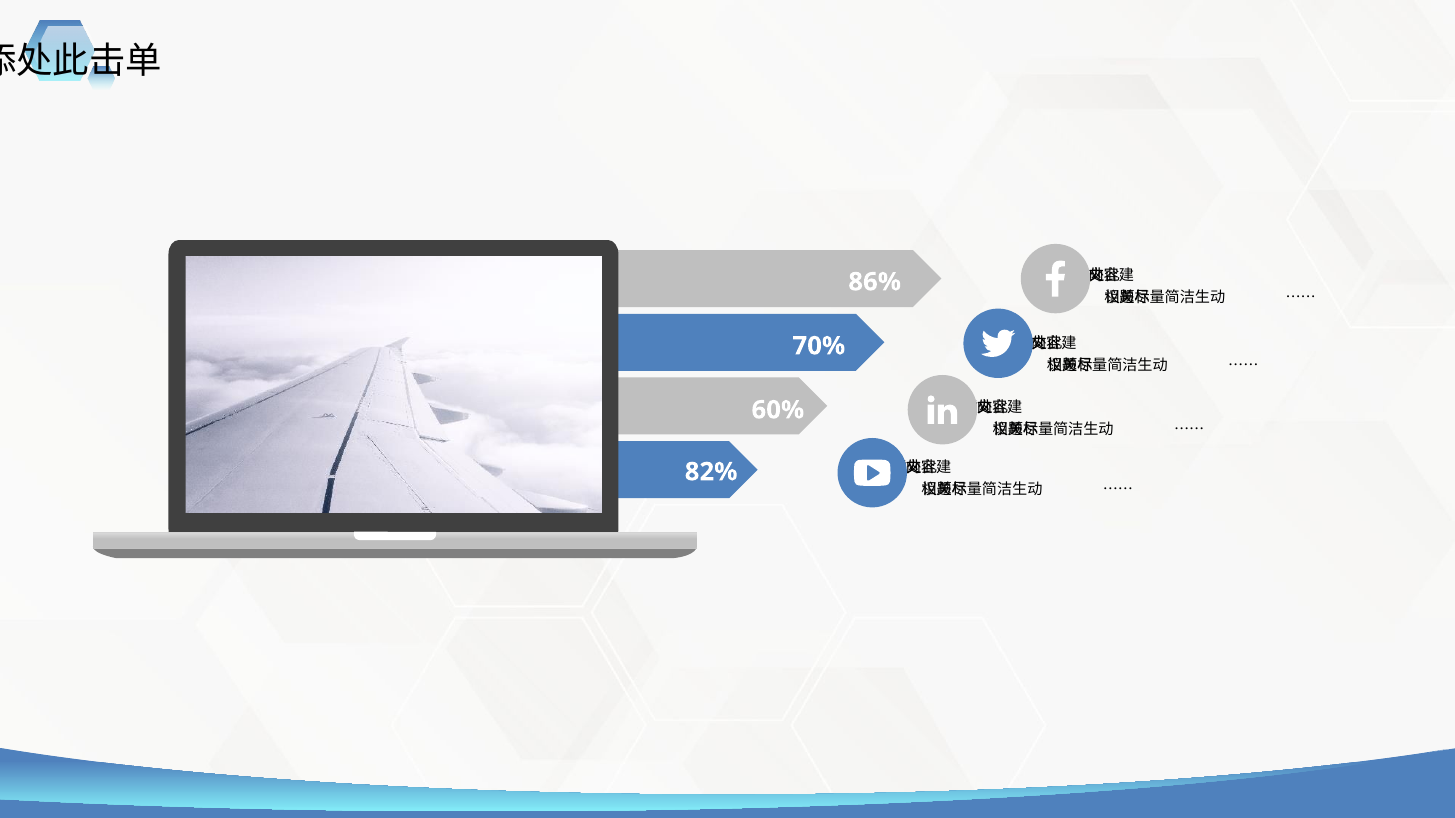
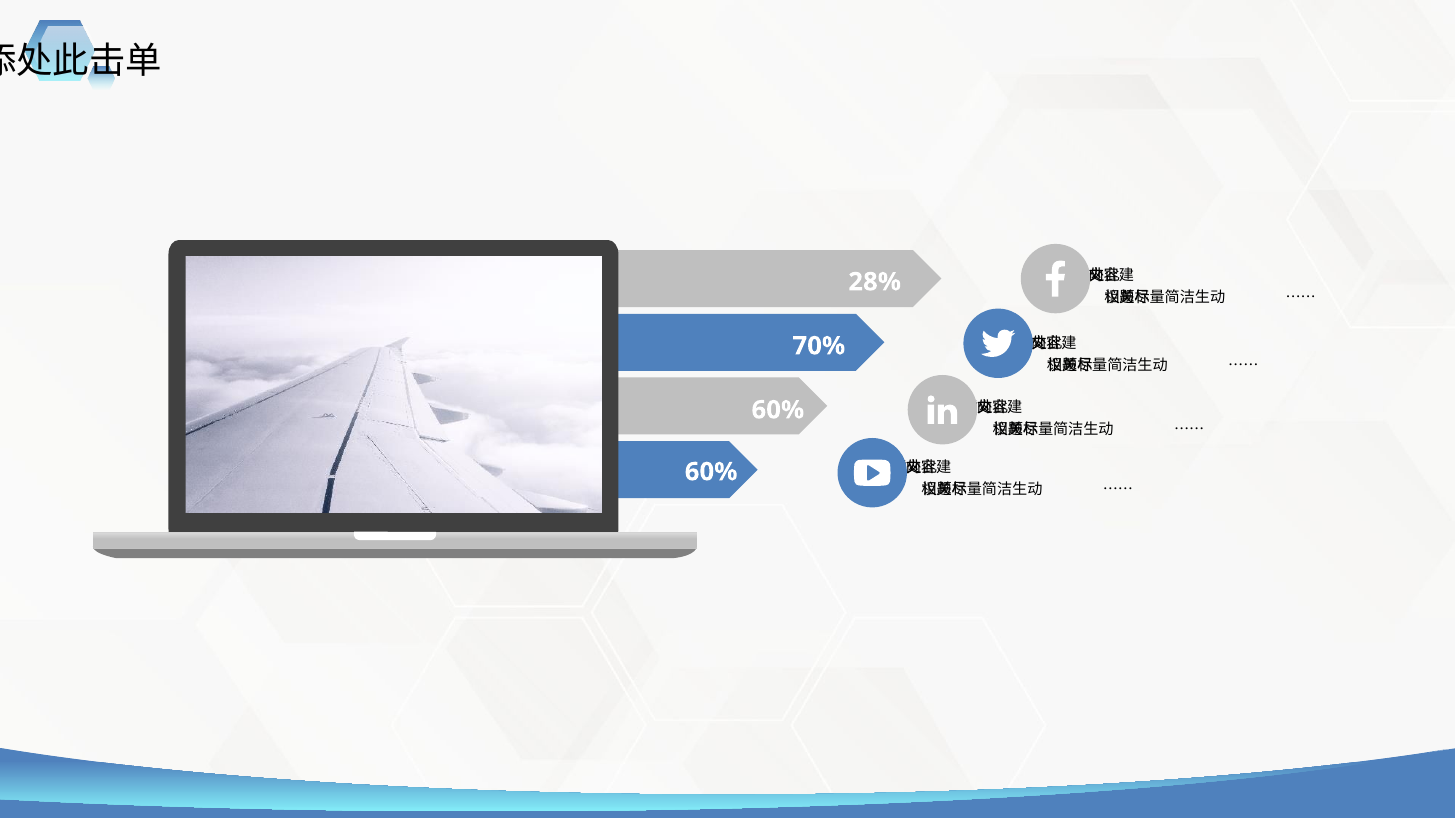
86%: 86% -> 28%
82% at (711, 472): 82% -> 60%
